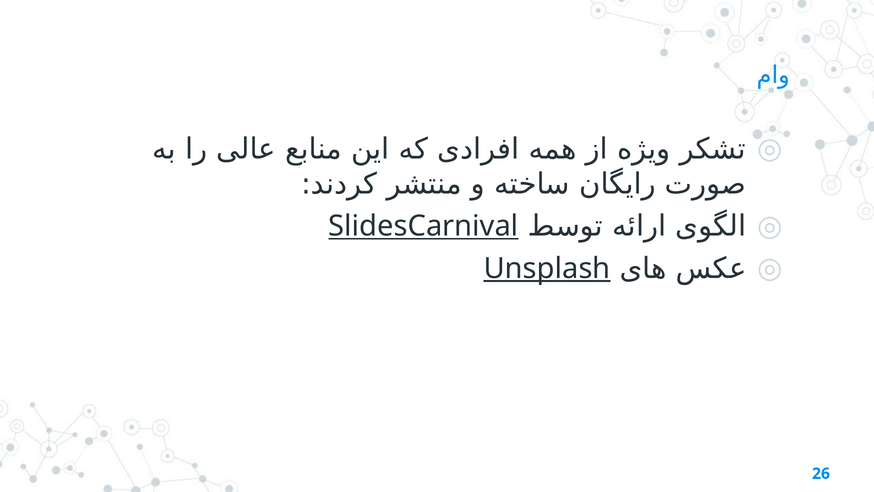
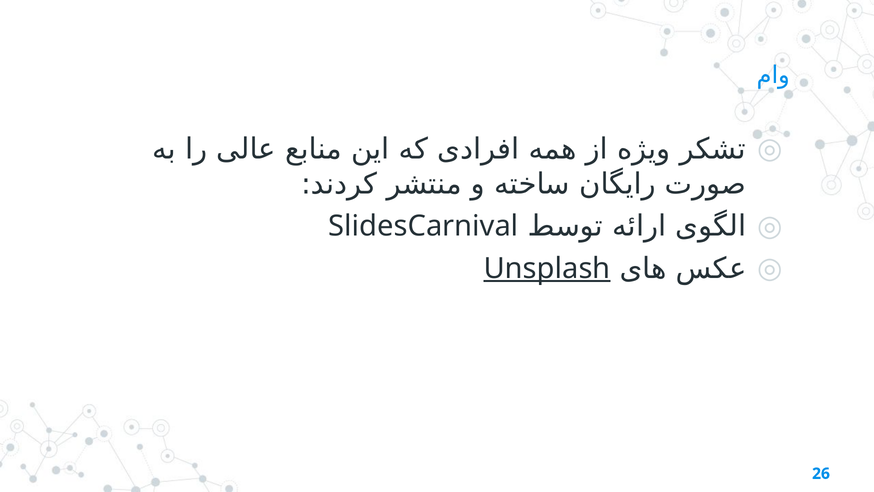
SlidesCarnival underline: present -> none
